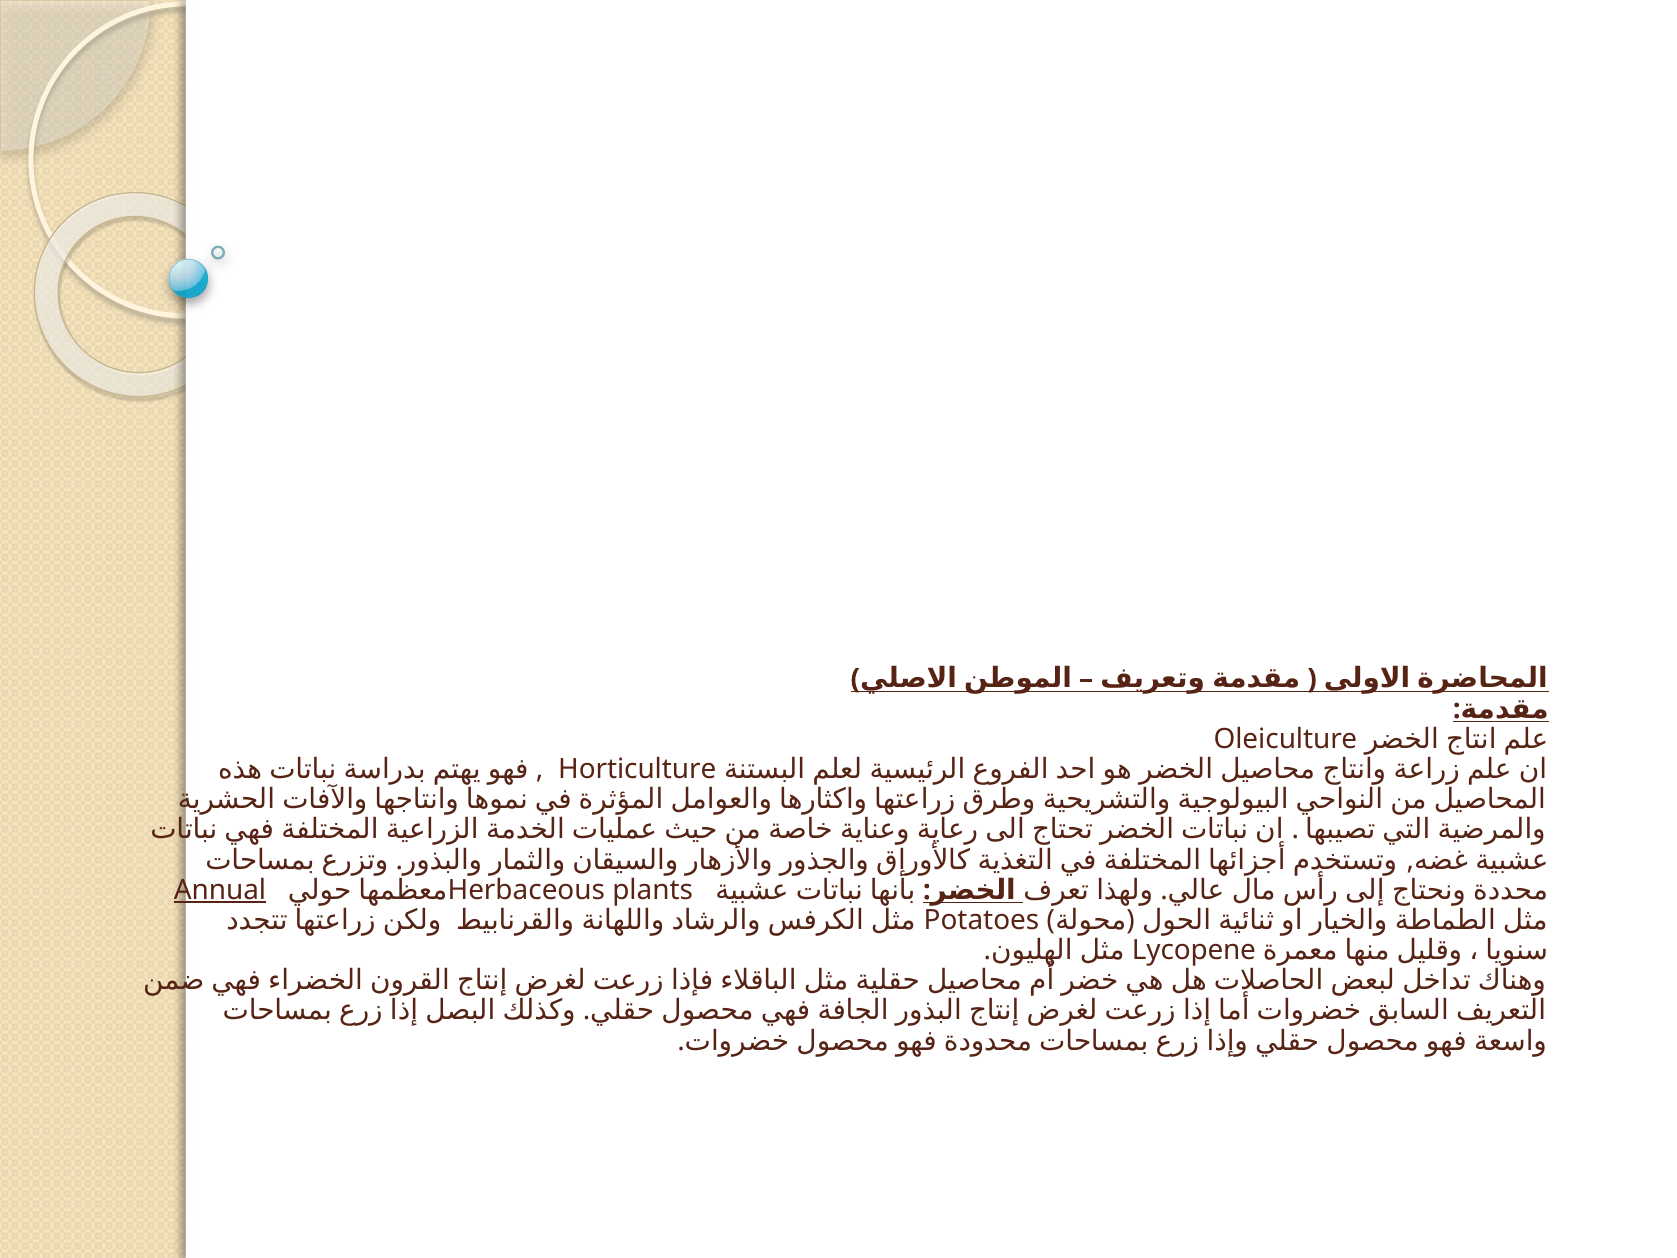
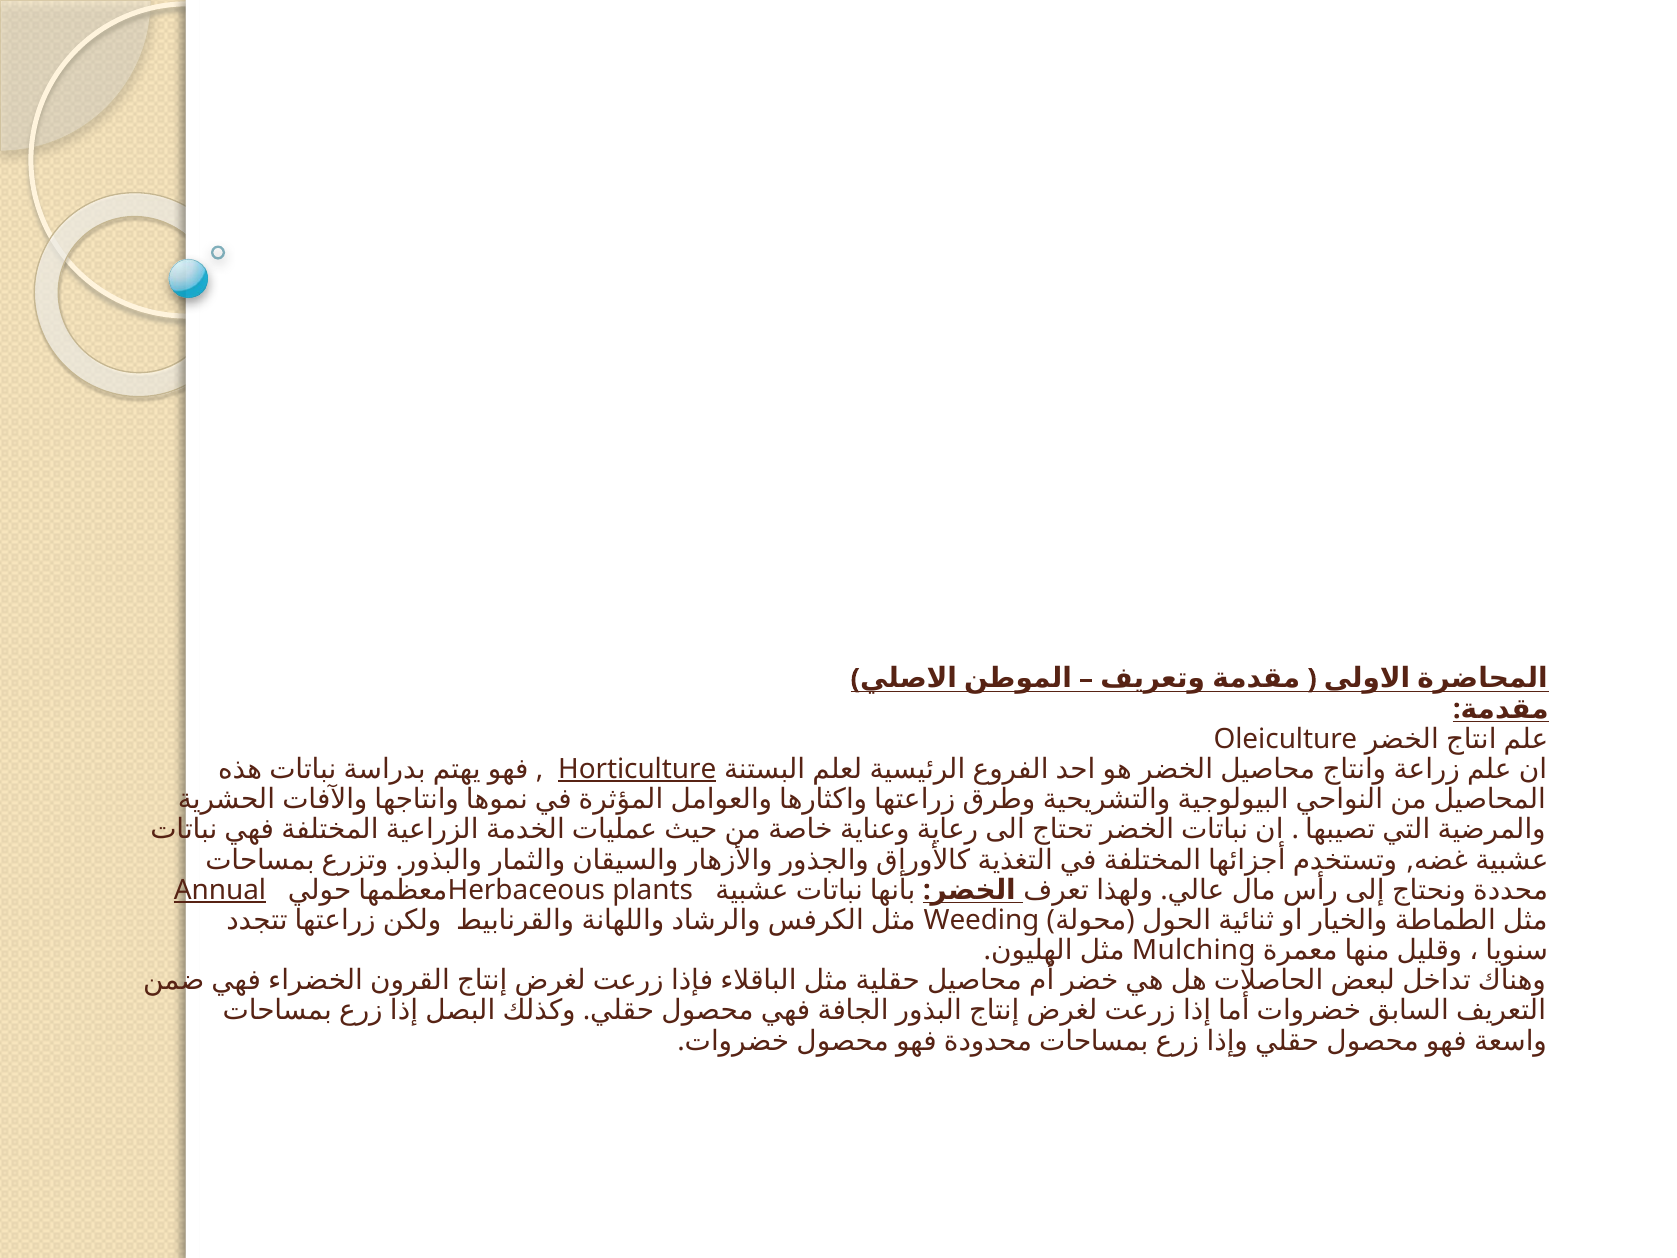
Horticulture underline: none -> present
Potatoes: Potatoes -> Weeding
Lycopene: Lycopene -> Mulching
